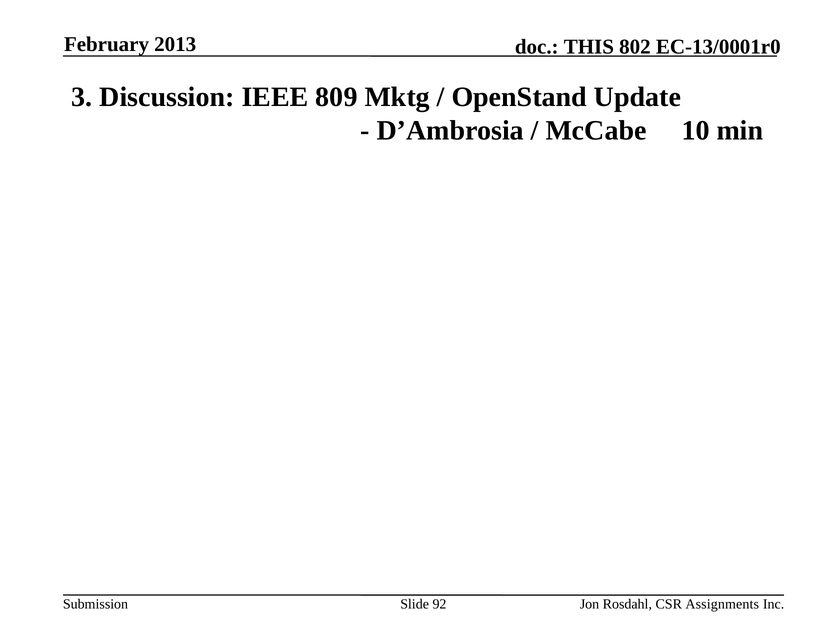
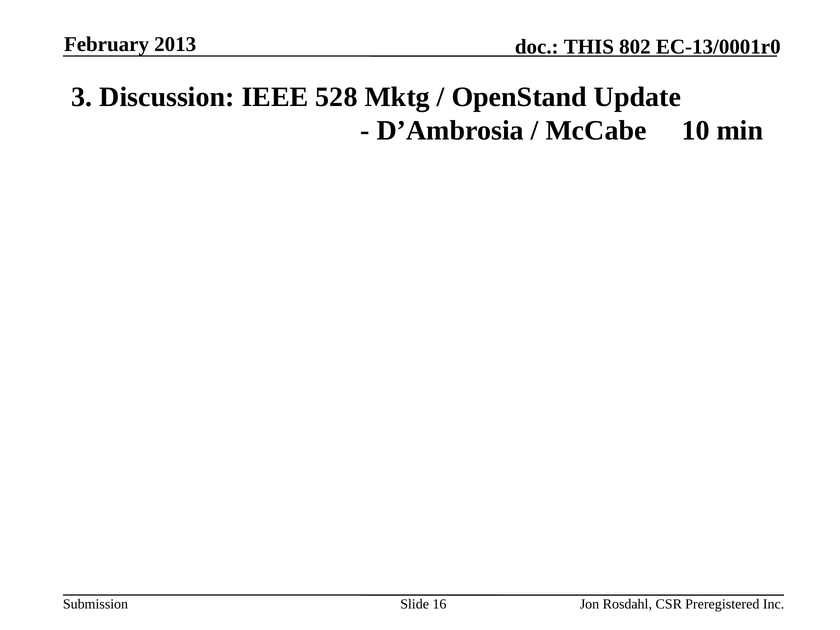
809: 809 -> 528
92: 92 -> 16
Assignments: Assignments -> Preregistered
